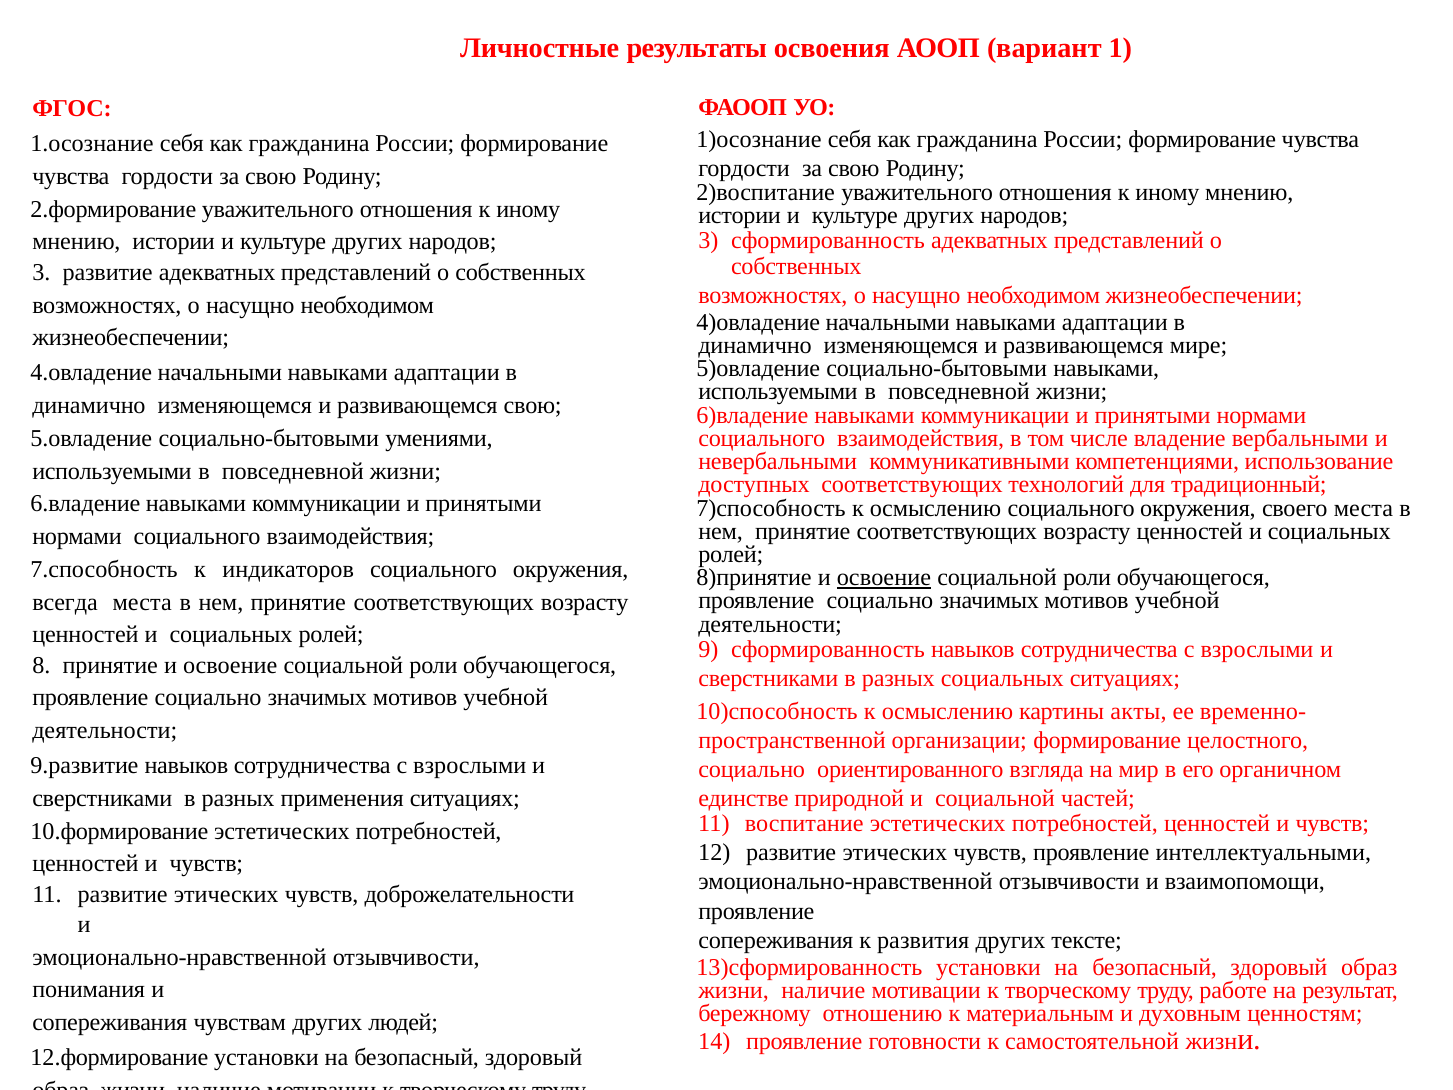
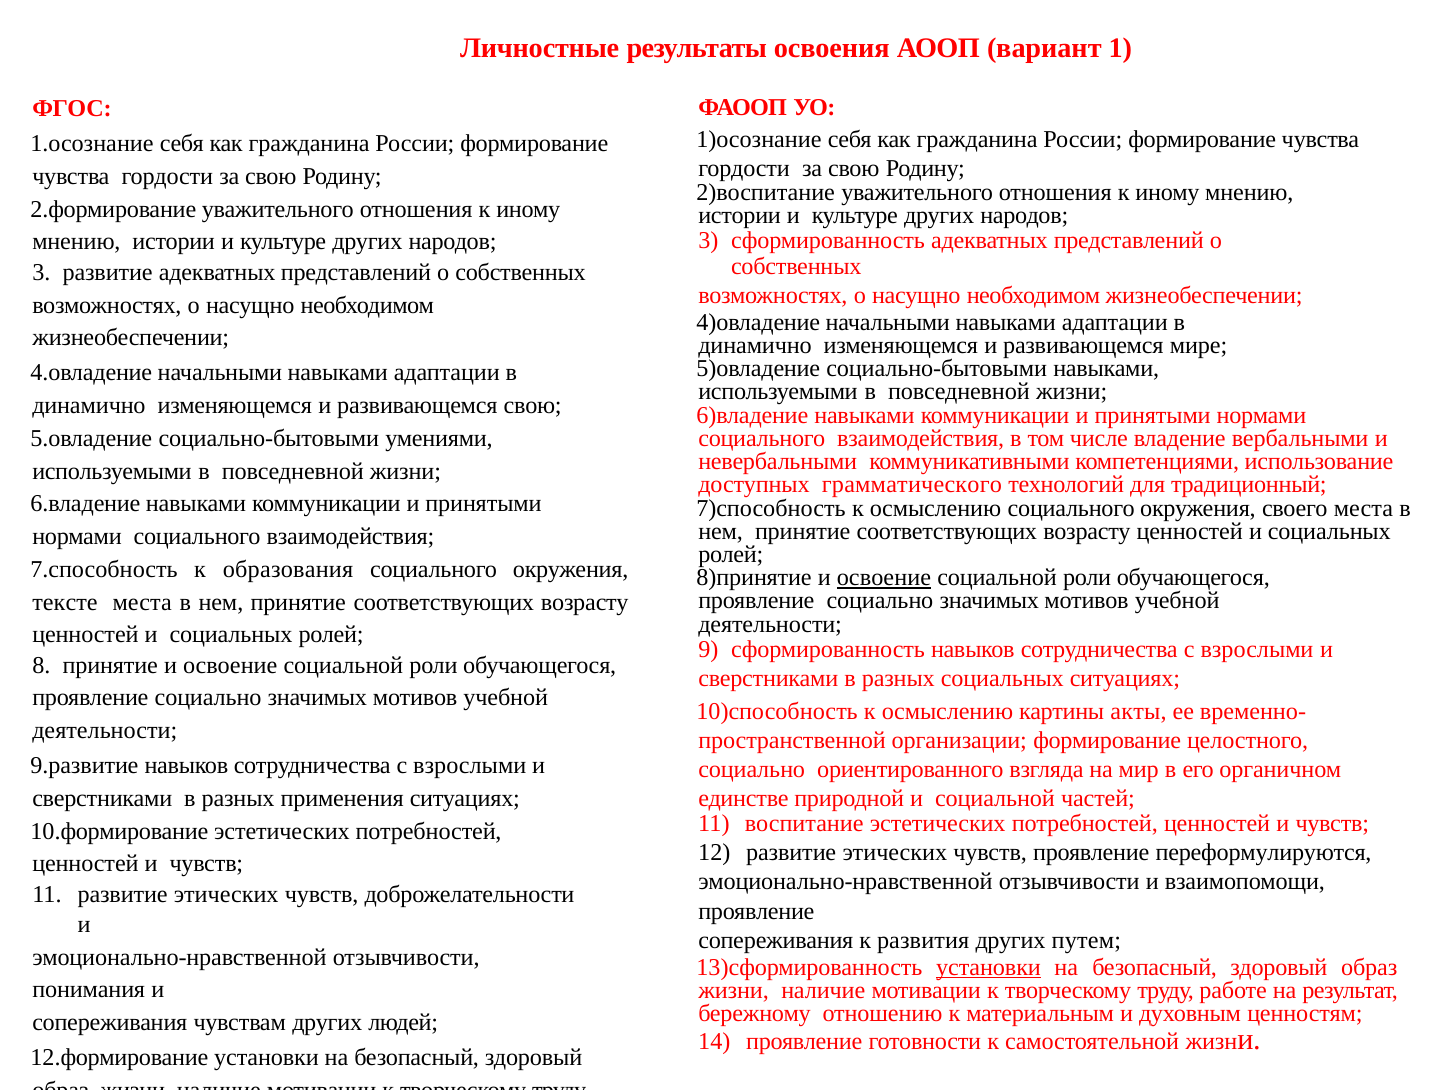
доступных соответствующих: соответствующих -> грамматического
индикаторов: индикаторов -> образования
всегда: всегда -> тексте
интеллектуальными: интеллектуальными -> переформулируются
тексте: тексте -> путем
установки at (989, 967) underline: none -> present
